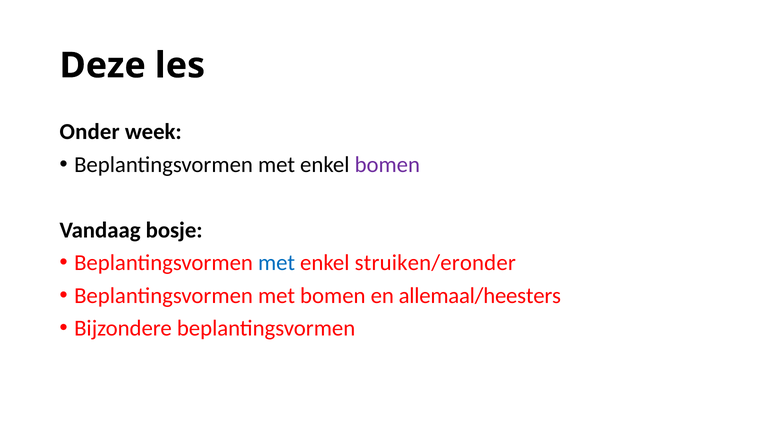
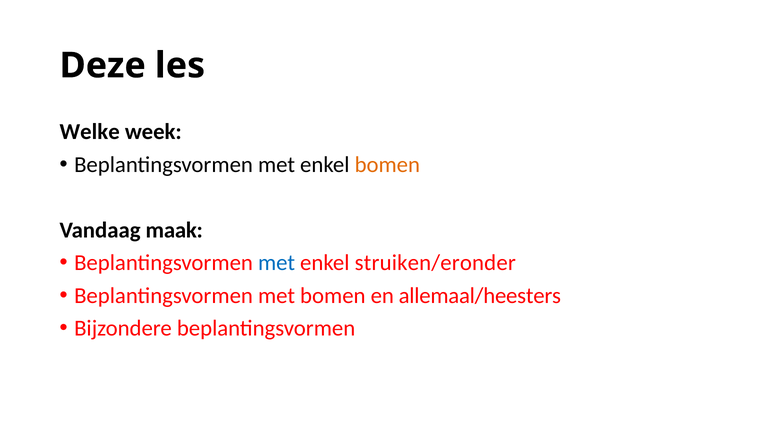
Onder: Onder -> Welke
bomen at (387, 165) colour: purple -> orange
bosje: bosje -> maak
